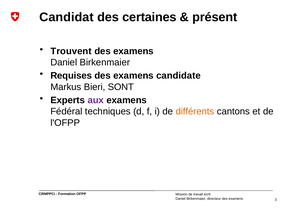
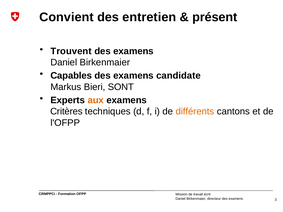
Candidat: Candidat -> Convient
certaines: certaines -> entretien
Requises: Requises -> Capables
aux colour: purple -> orange
Fédéral: Fédéral -> Critères
